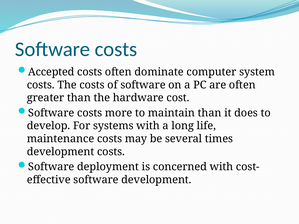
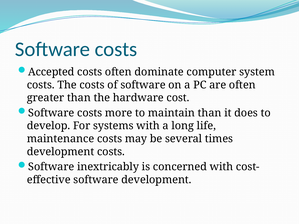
deployment: deployment -> inextricably
